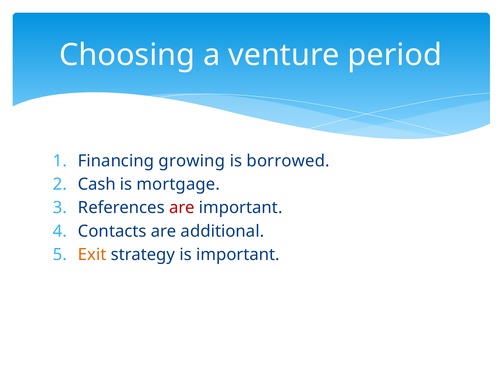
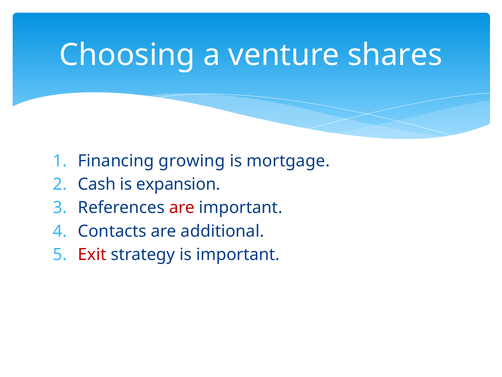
period: period -> shares
borrowed: borrowed -> mortgage
mortgage: mortgage -> expansion
Exit colour: orange -> red
